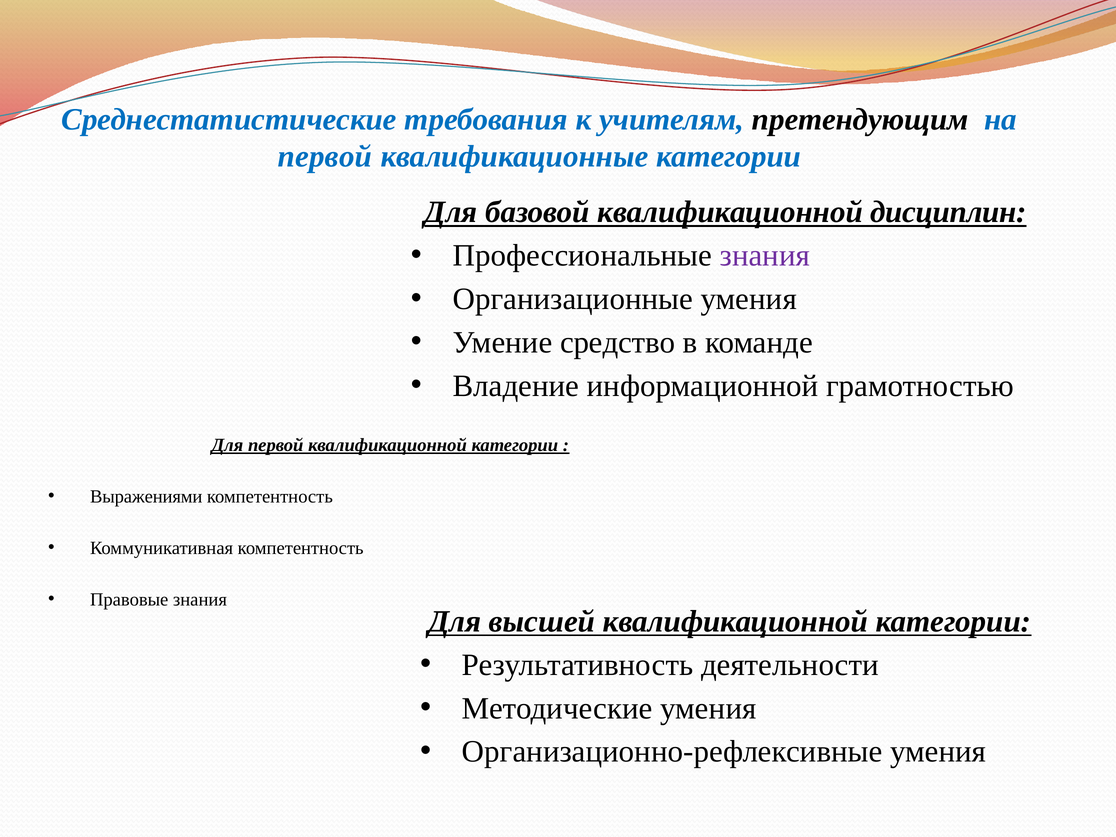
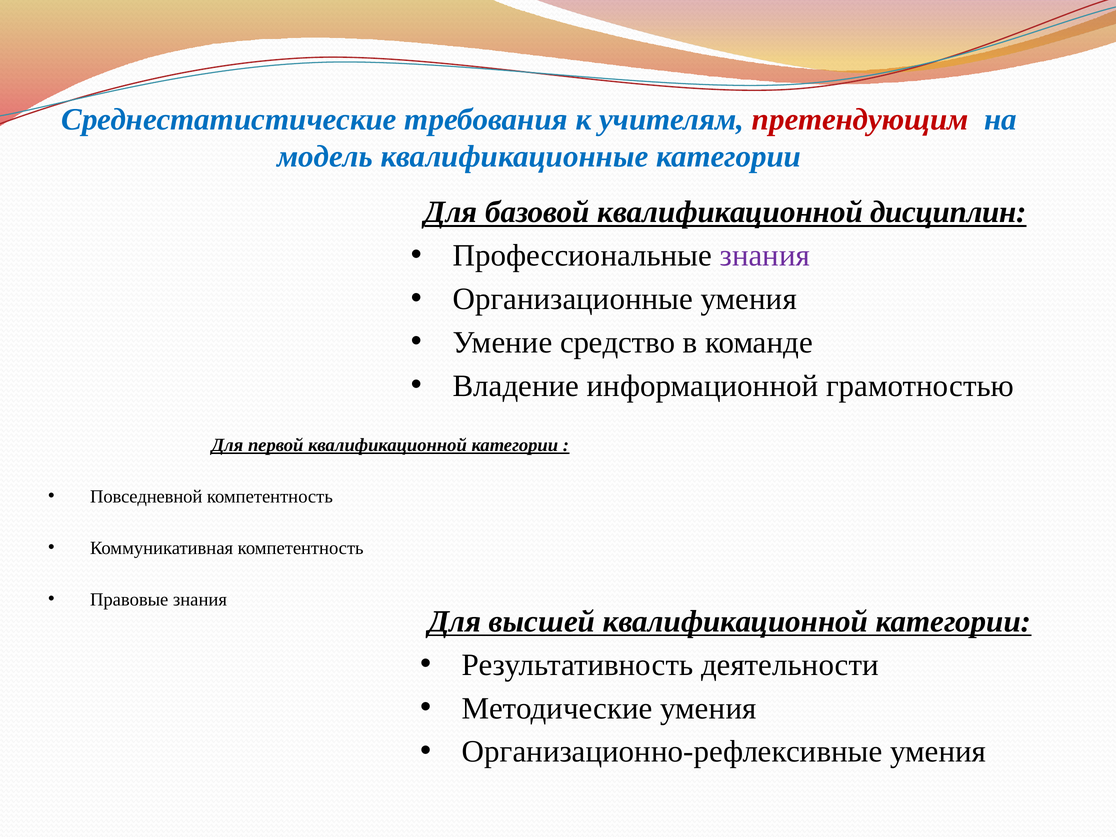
претендующим colour: black -> red
первой at (325, 157): первой -> модель
Выражениями: Выражениями -> Повседневной
